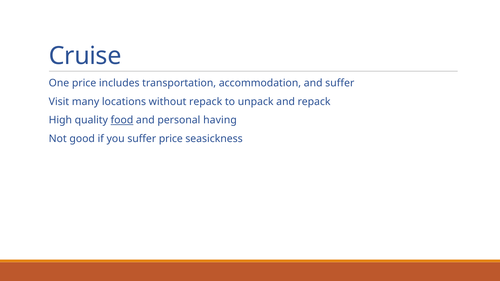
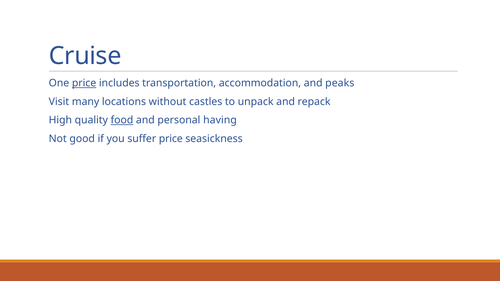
price at (84, 83) underline: none -> present
and suffer: suffer -> peaks
without repack: repack -> castles
